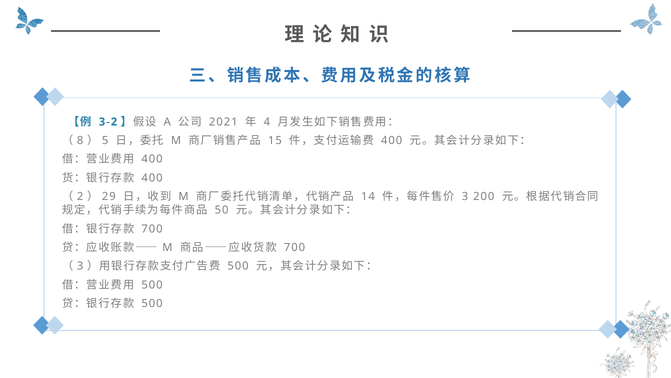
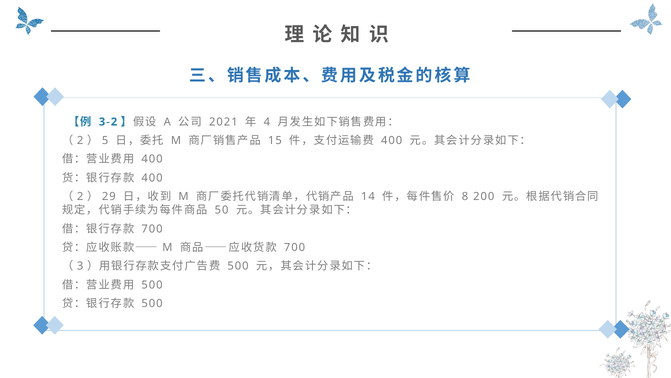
8 at (80, 140): 8 -> 2
3 at (465, 196): 3 -> 8
